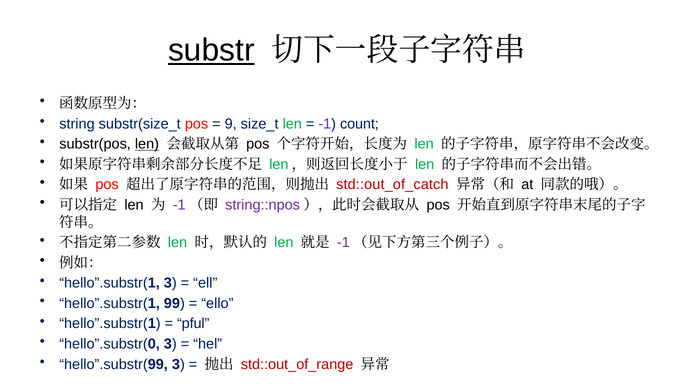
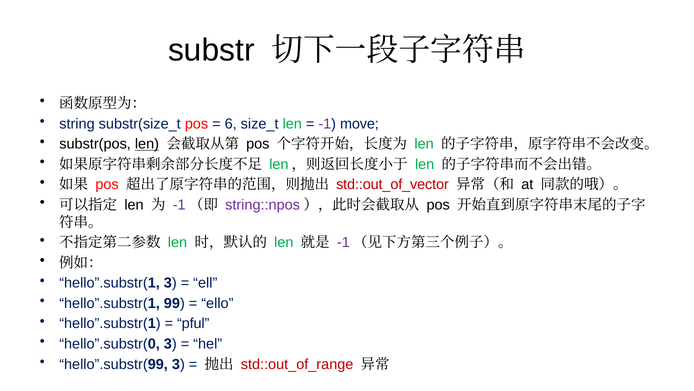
substr underline: present -> none
9: 9 -> 6
count: count -> move
std::out_of_catch: std::out_of_catch -> std::out_of_vector
